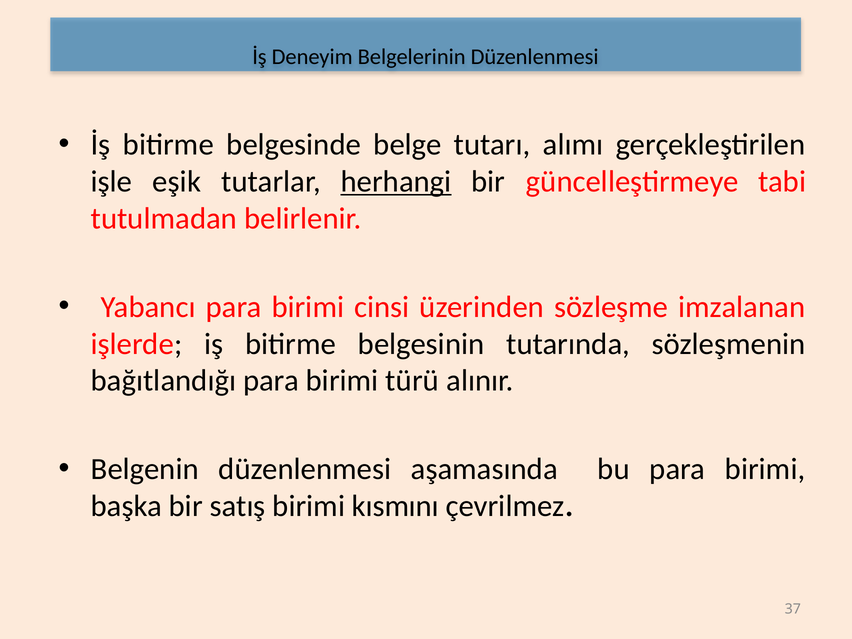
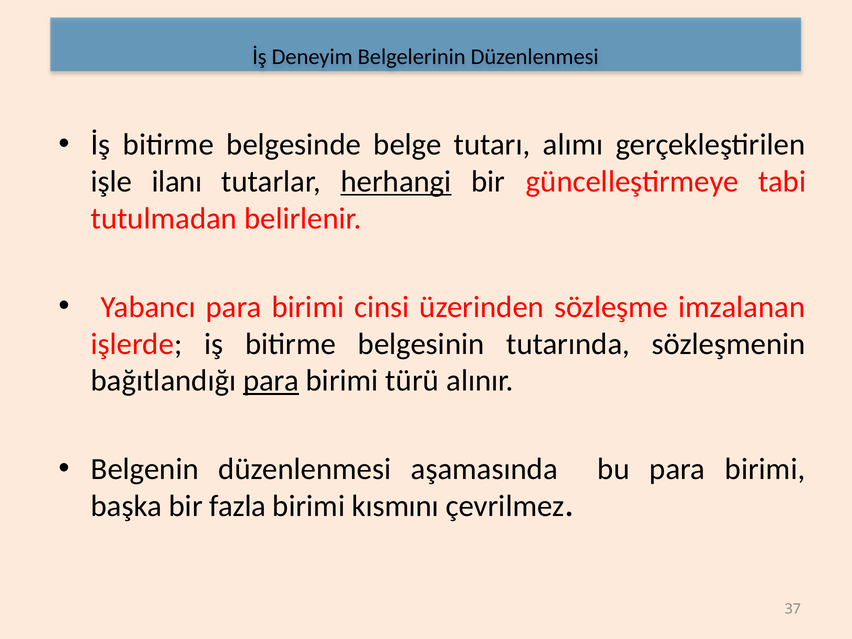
eşik: eşik -> ilanı
para at (271, 381) underline: none -> present
satış: satış -> fazla
